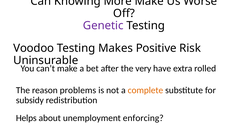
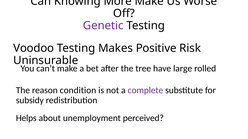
very: very -> tree
extra: extra -> large
problems: problems -> condition
complete colour: orange -> purple
enforcing: enforcing -> perceived
